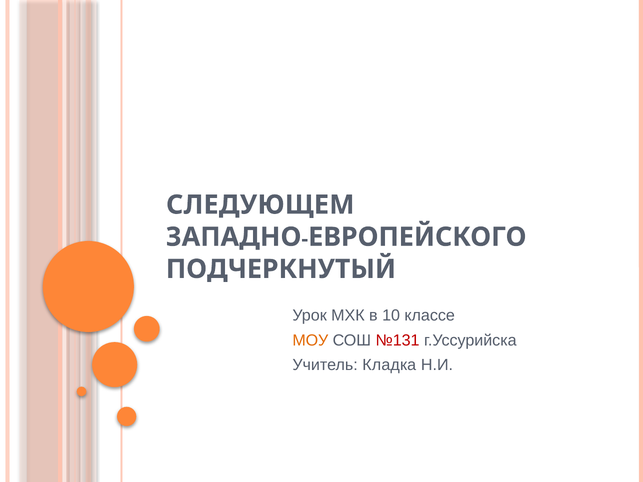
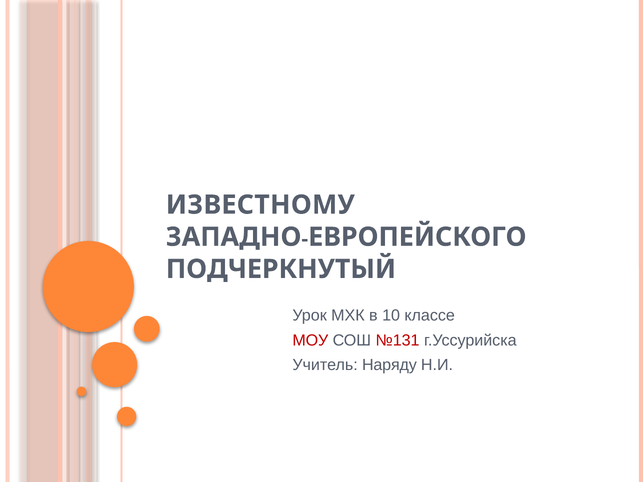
СЛЕДУЮЩЕМ: СЛЕДУЮЩЕМ -> ИЗВЕСТНОМУ
МОУ colour: orange -> red
Кладка: Кладка -> Наряду
